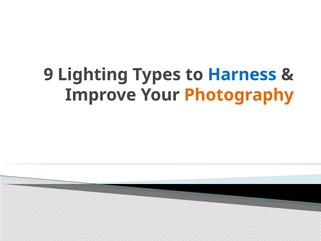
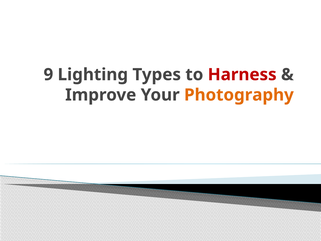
Harness colour: blue -> red
